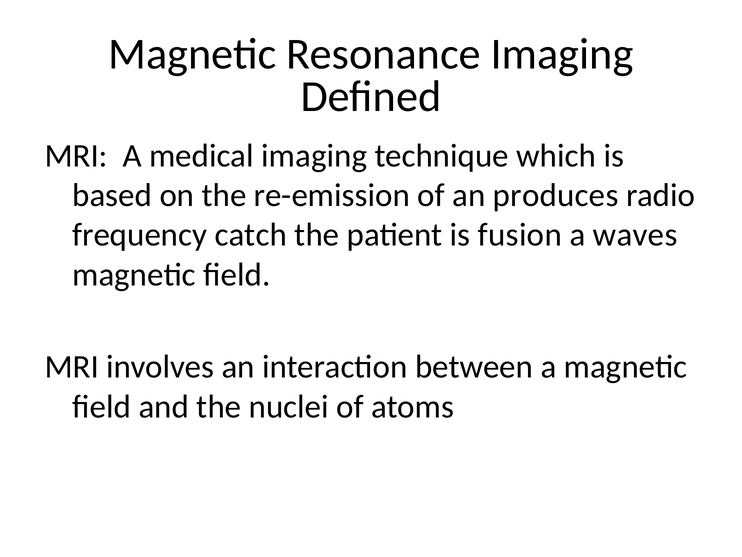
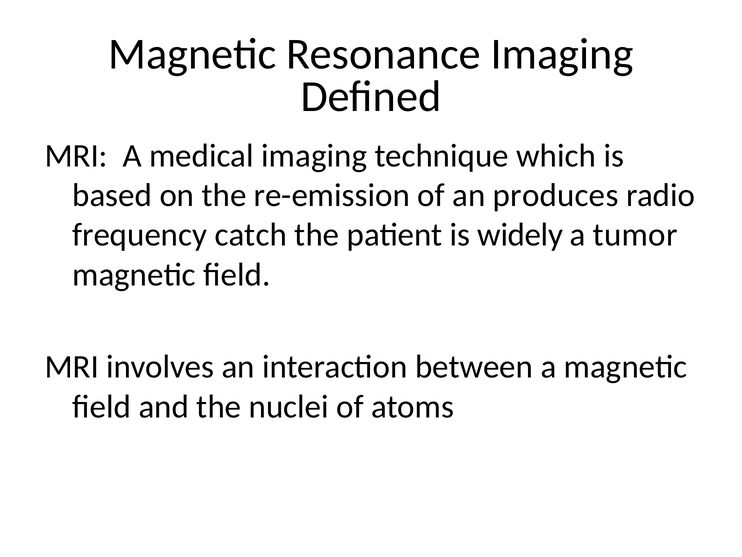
fusion: fusion -> widely
waves: waves -> tumor
